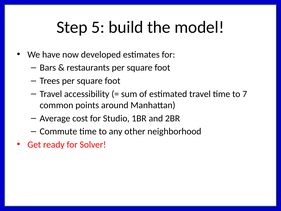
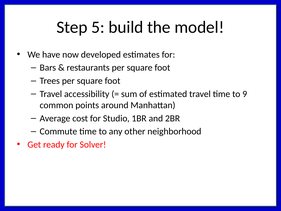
7: 7 -> 9
